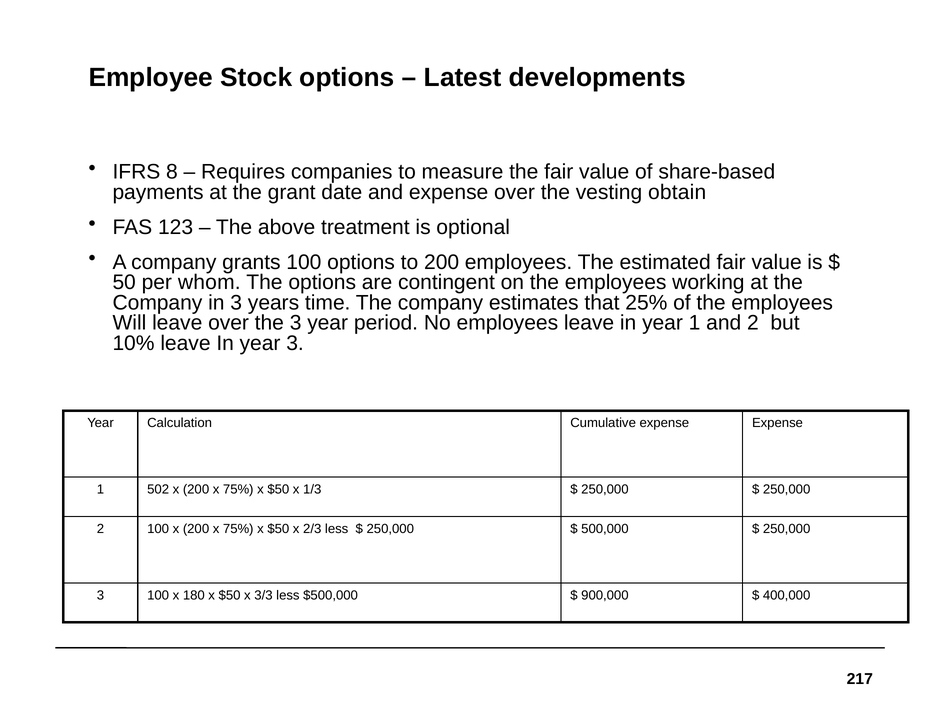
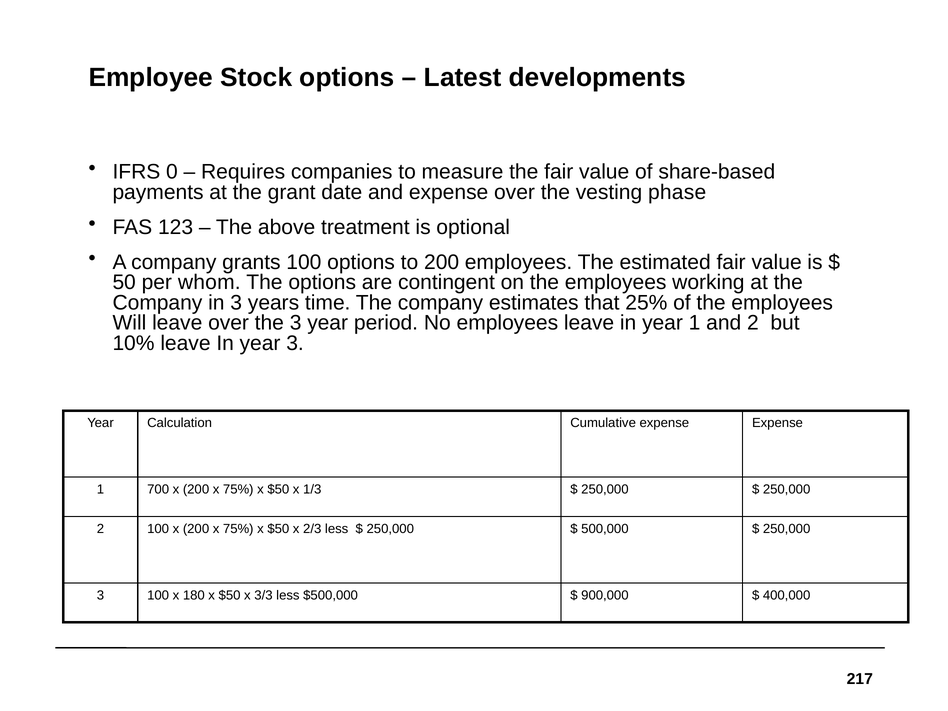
8: 8 -> 0
obtain: obtain -> phase
502: 502 -> 700
